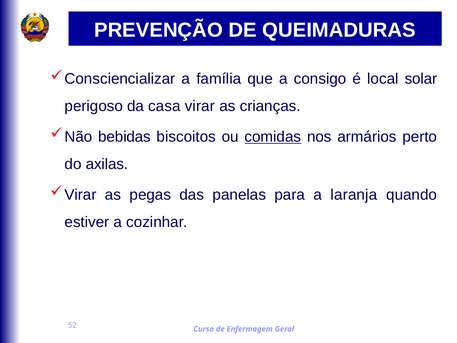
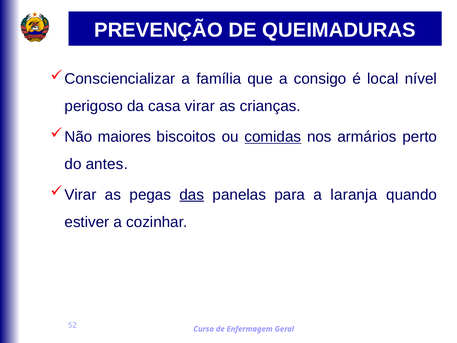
solar: solar -> nível
bebidas: bebidas -> maiores
axilas: axilas -> antes
das underline: none -> present
